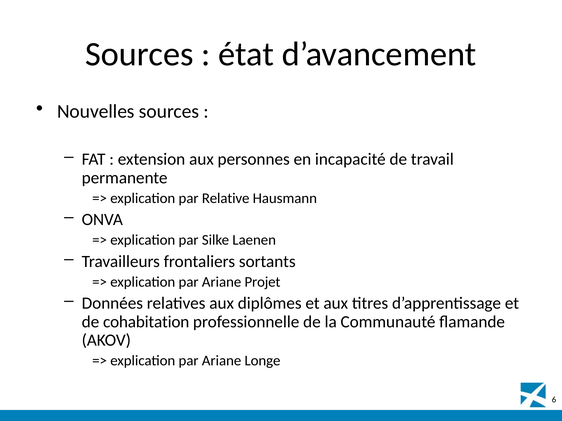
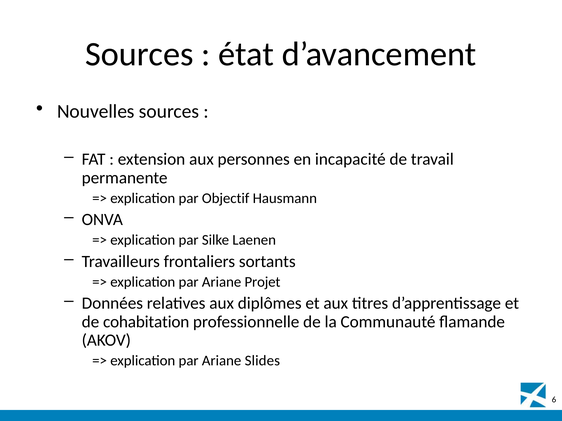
Relative: Relative -> Objectif
Longe: Longe -> Slides
